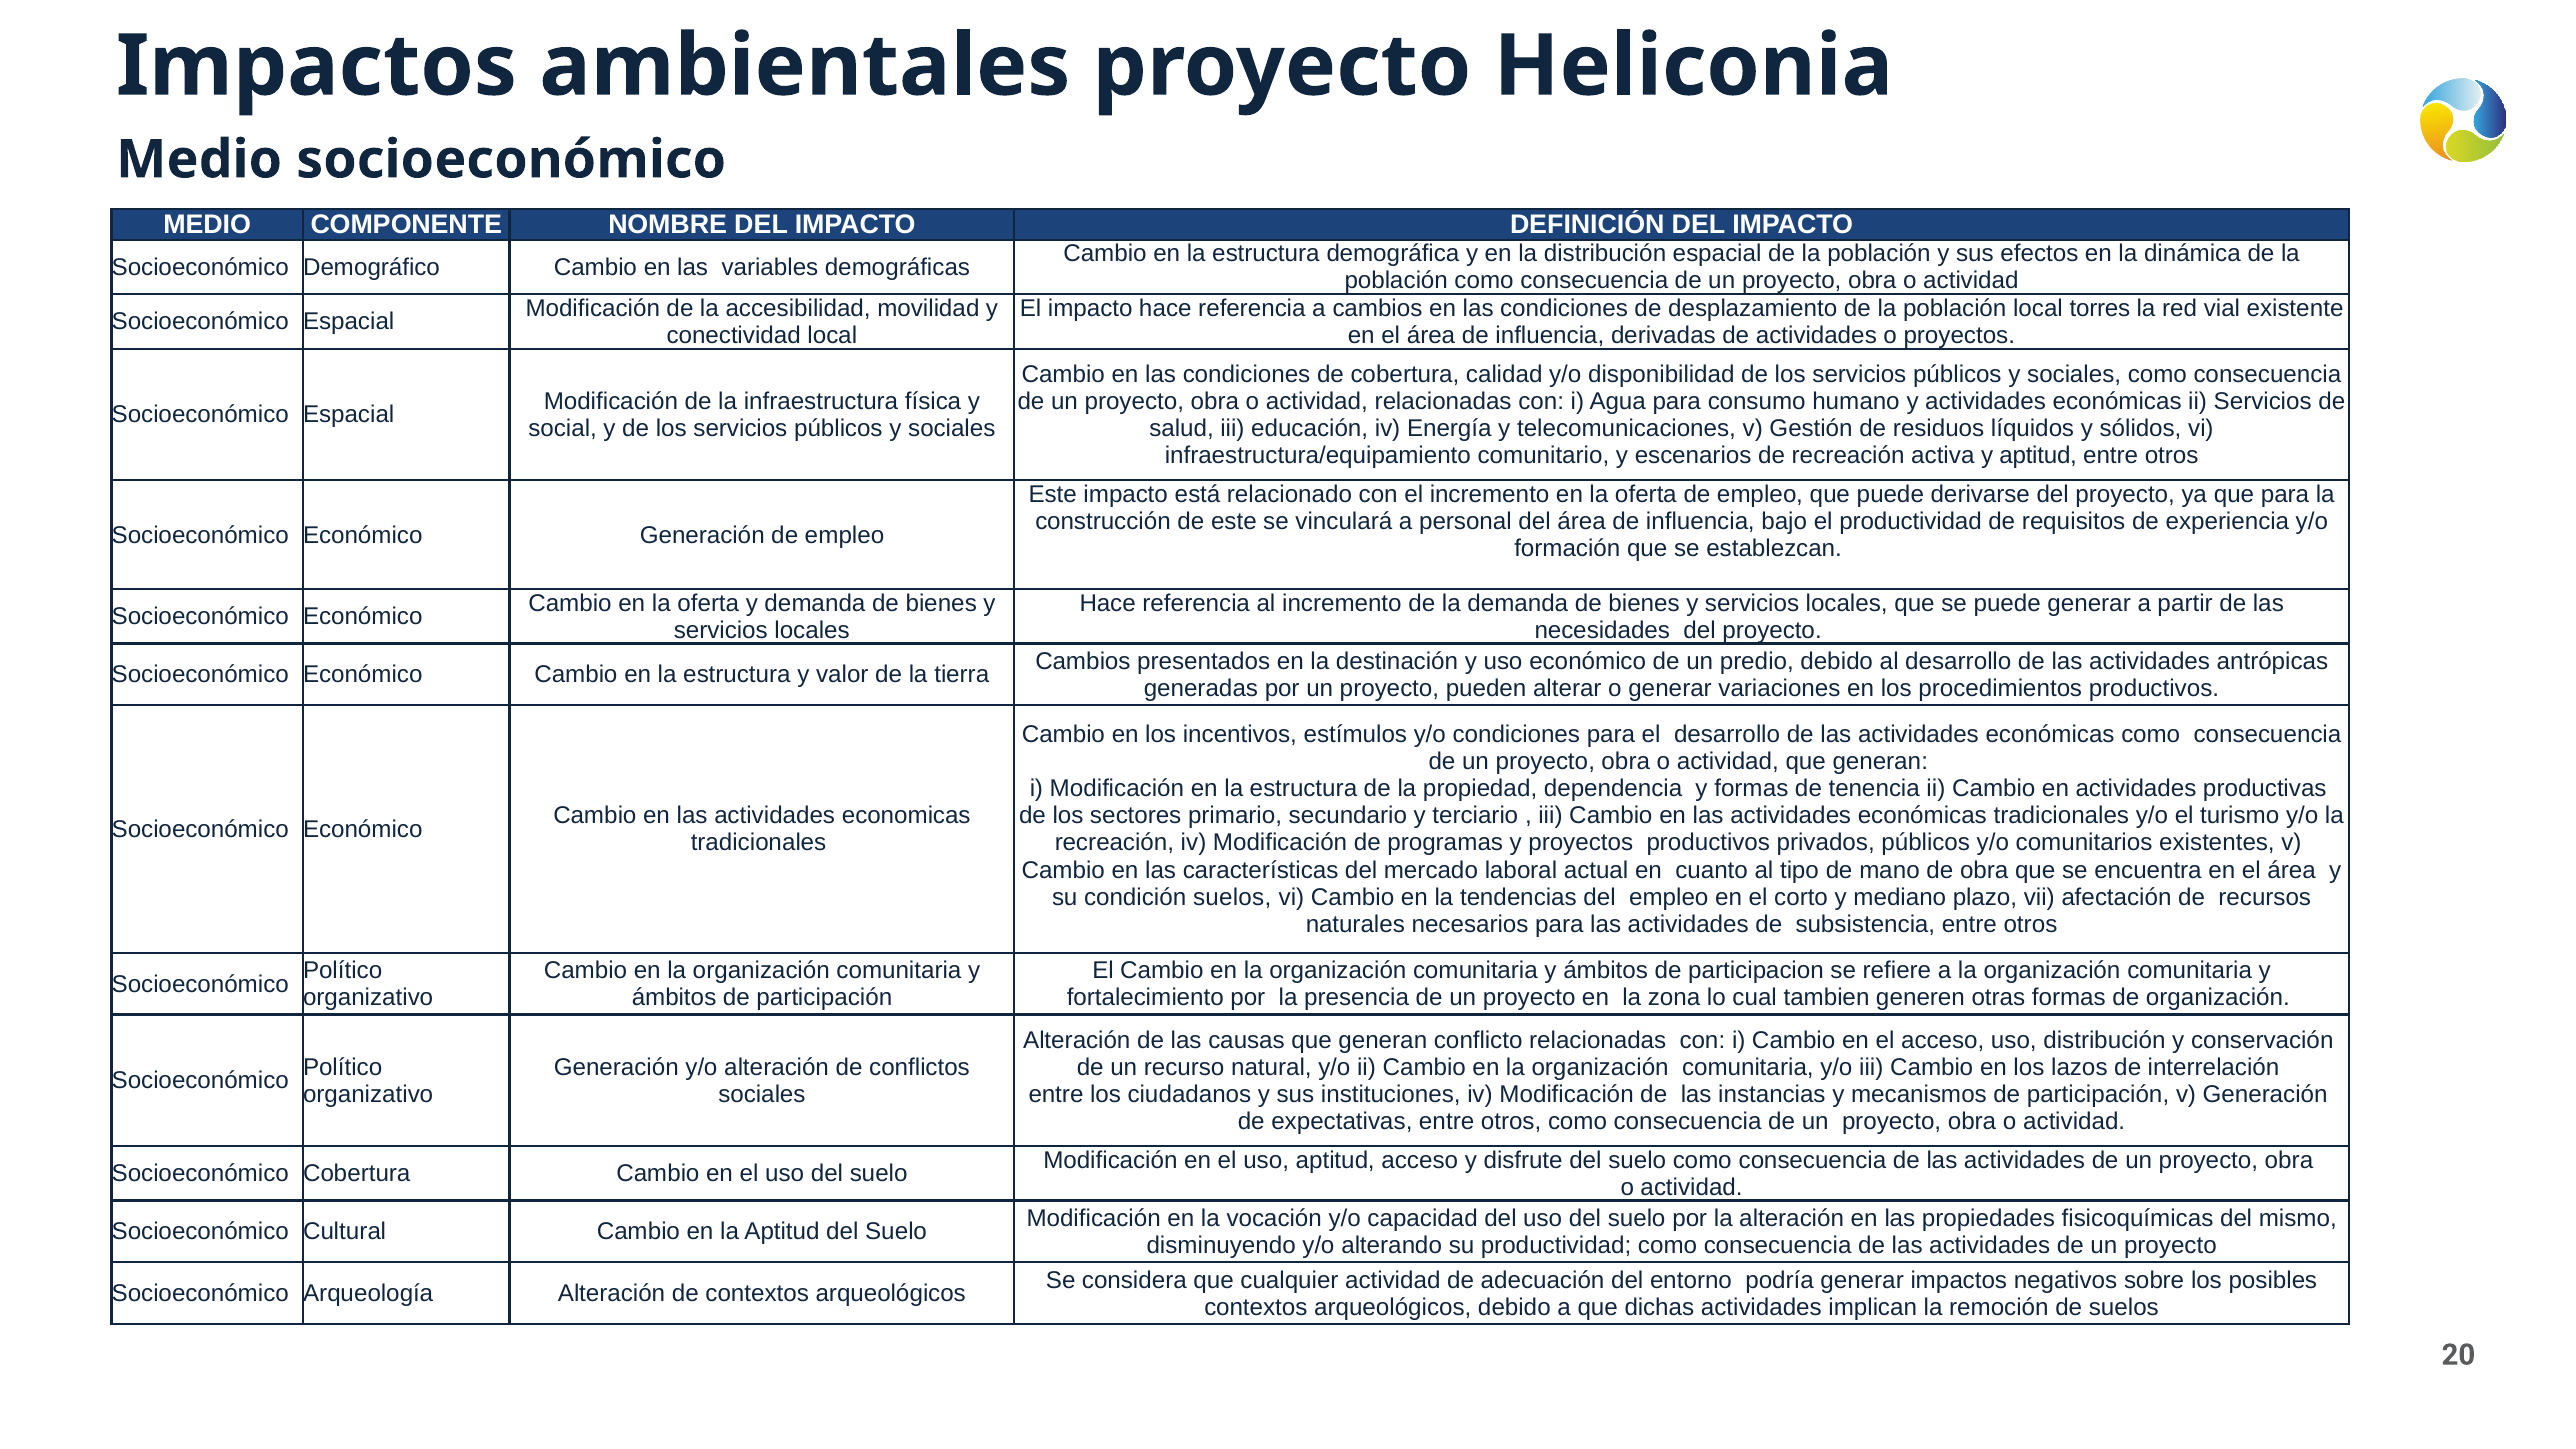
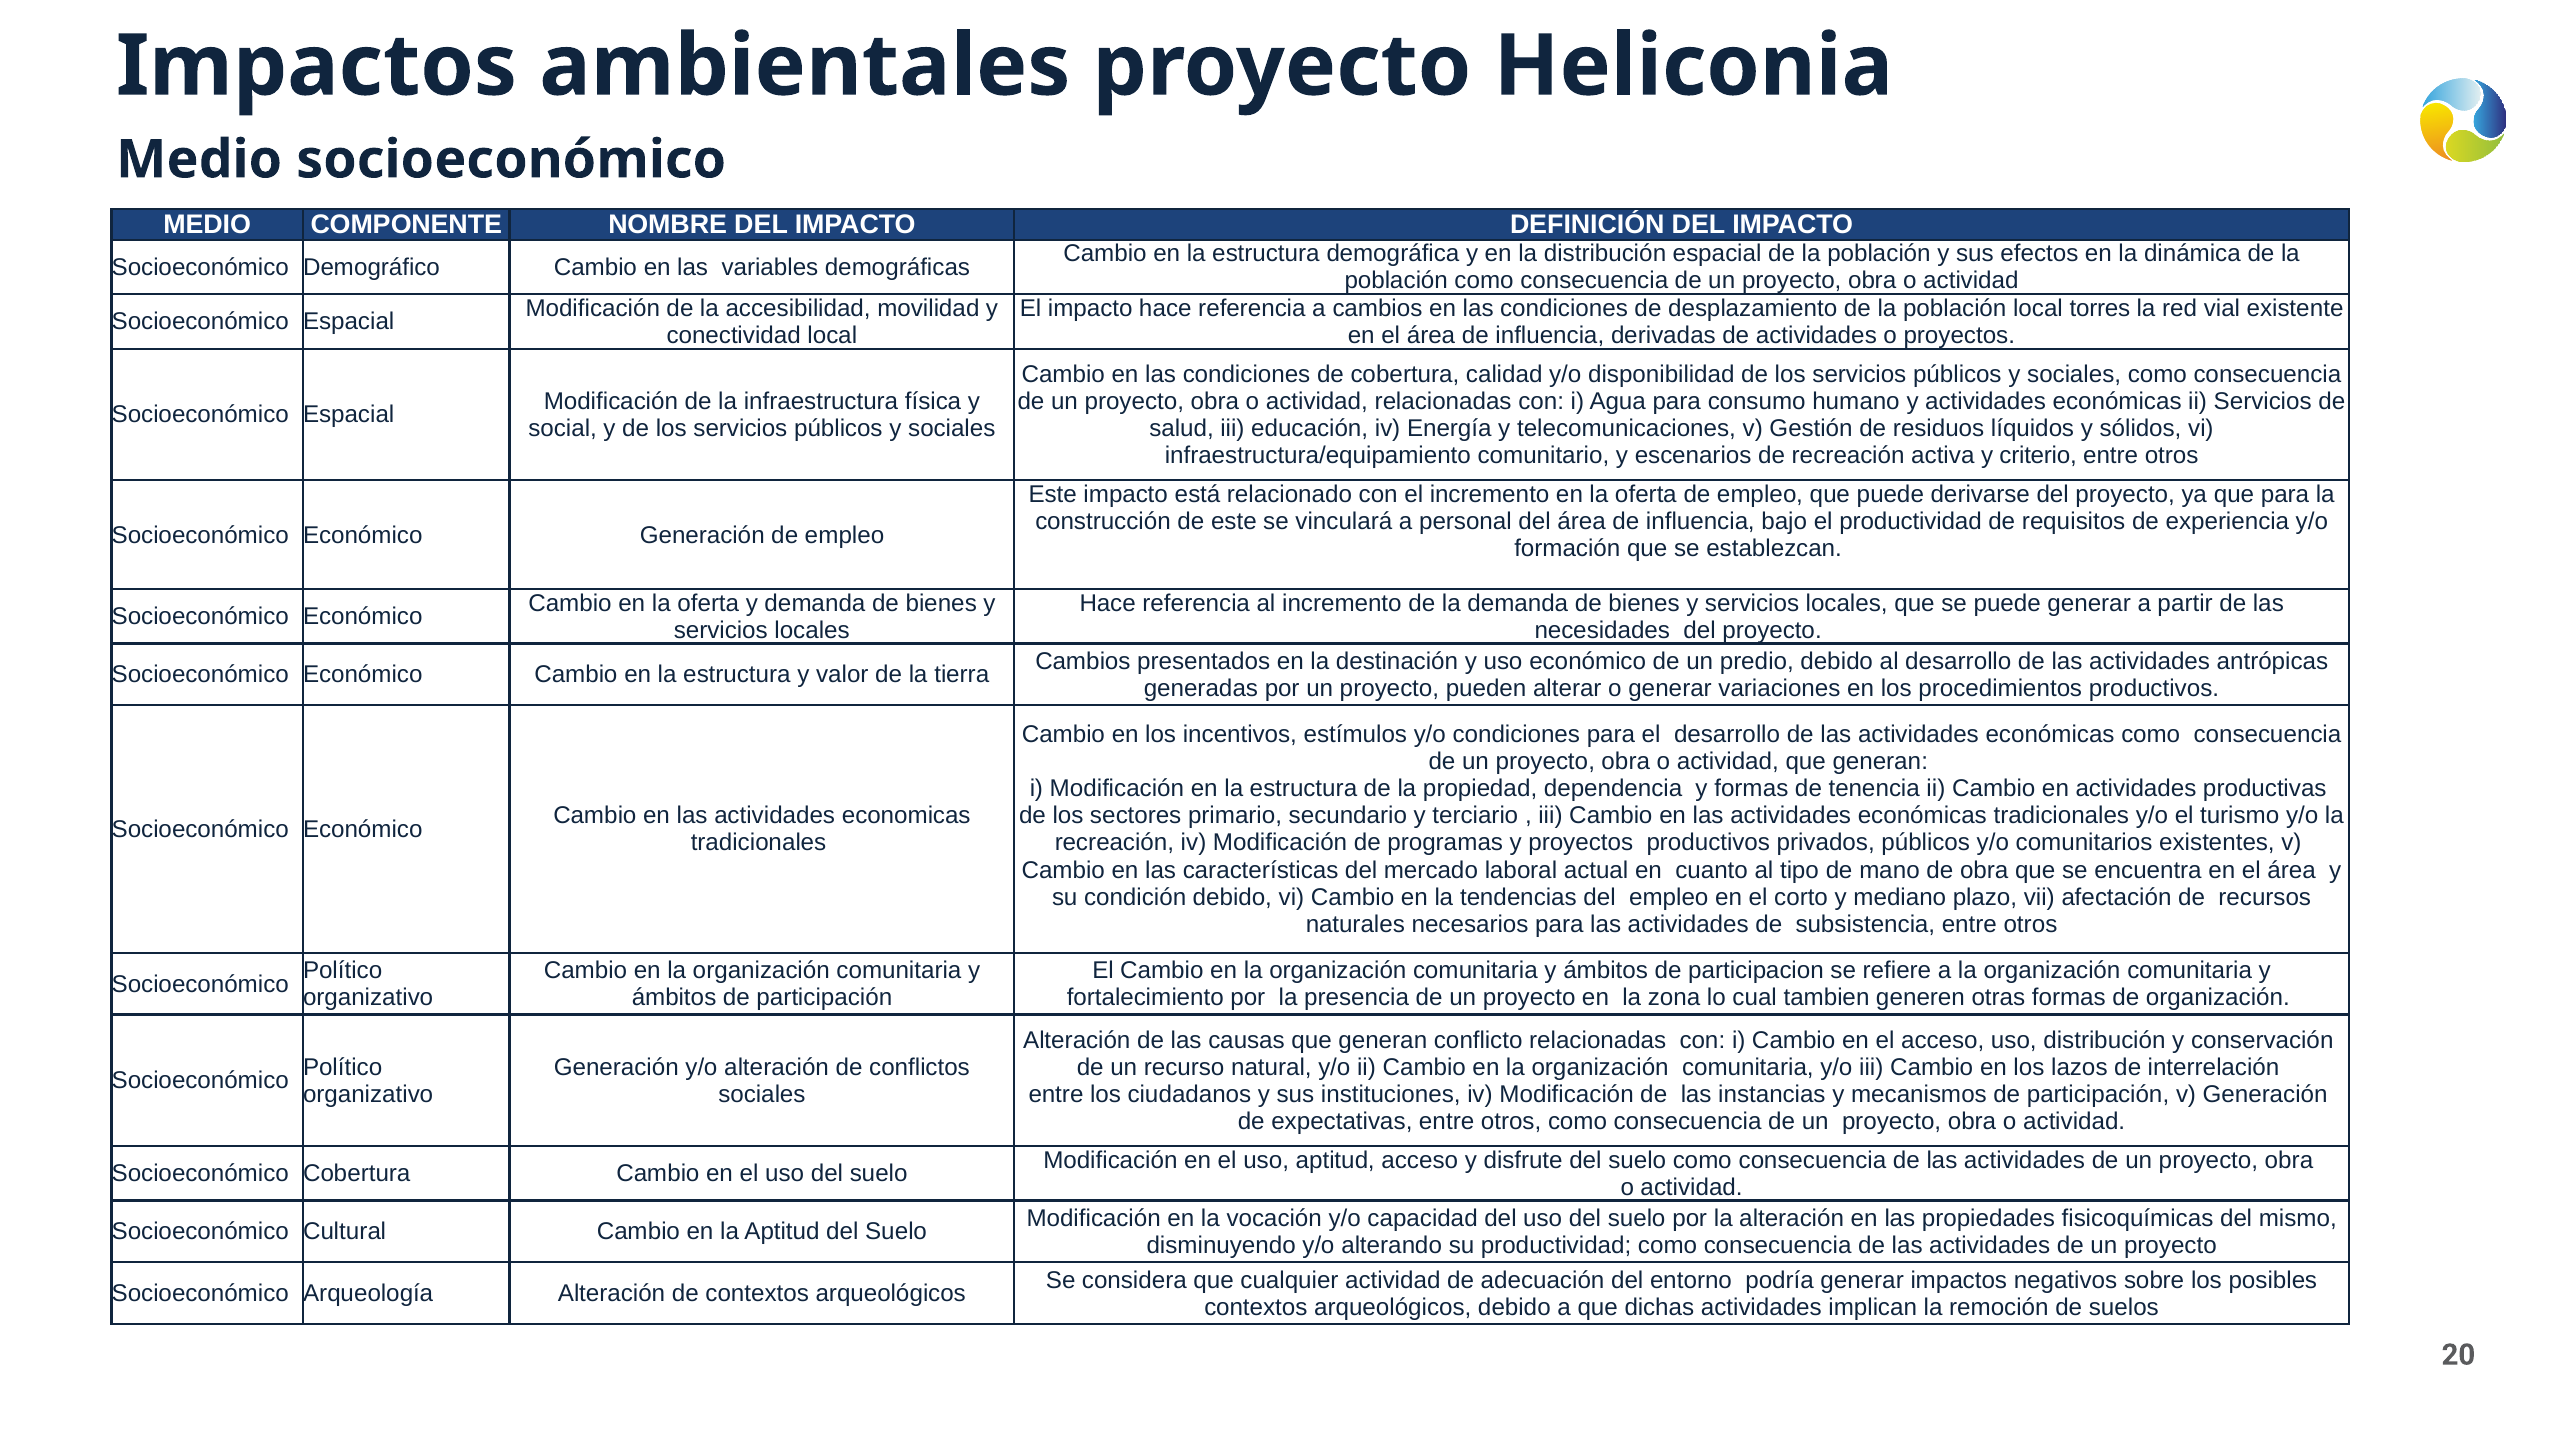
y aptitud: aptitud -> criterio
condición suelos: suelos -> debido
